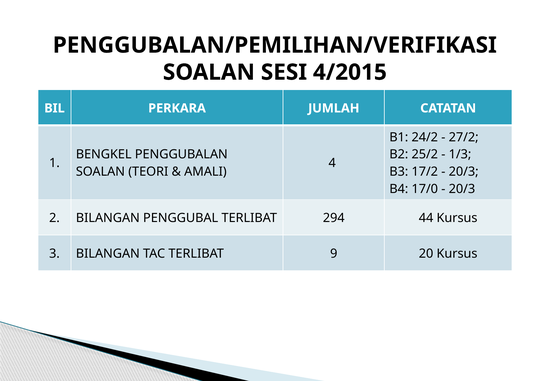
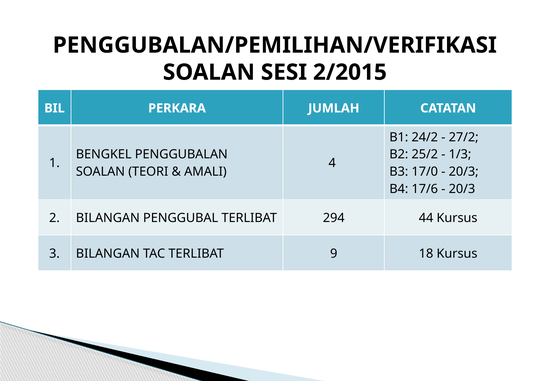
4/2015: 4/2015 -> 2/2015
17/2: 17/2 -> 17/0
17/0: 17/0 -> 17/6
20: 20 -> 18
